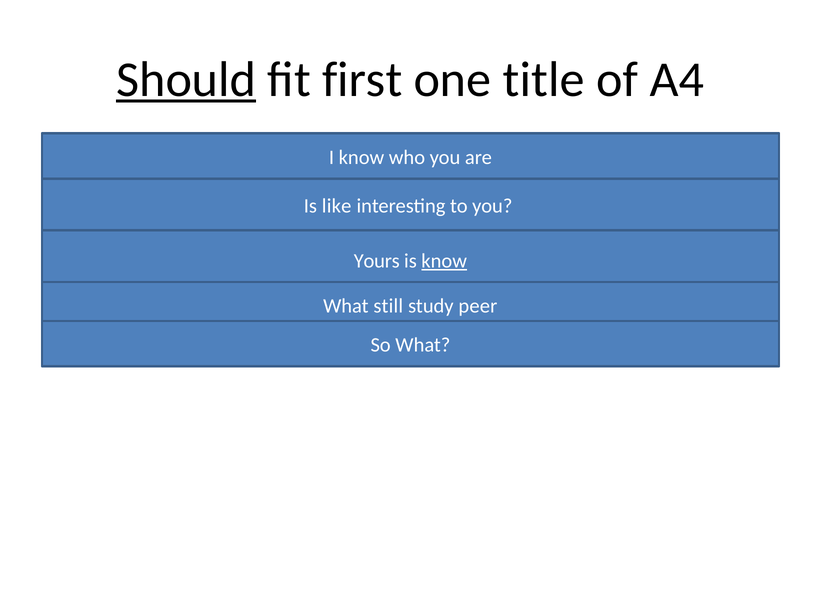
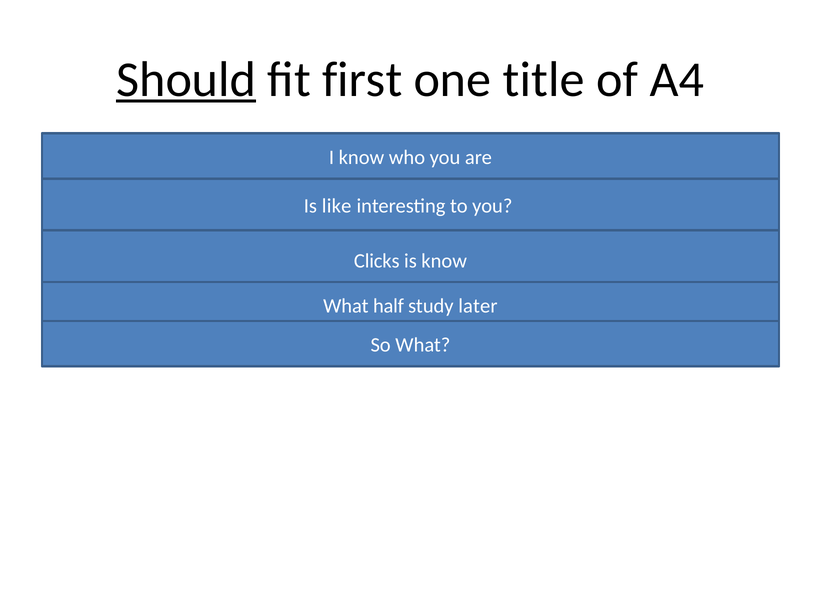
Yours: Yours -> Clicks
know at (444, 261) underline: present -> none
still: still -> half
peer: peer -> later
